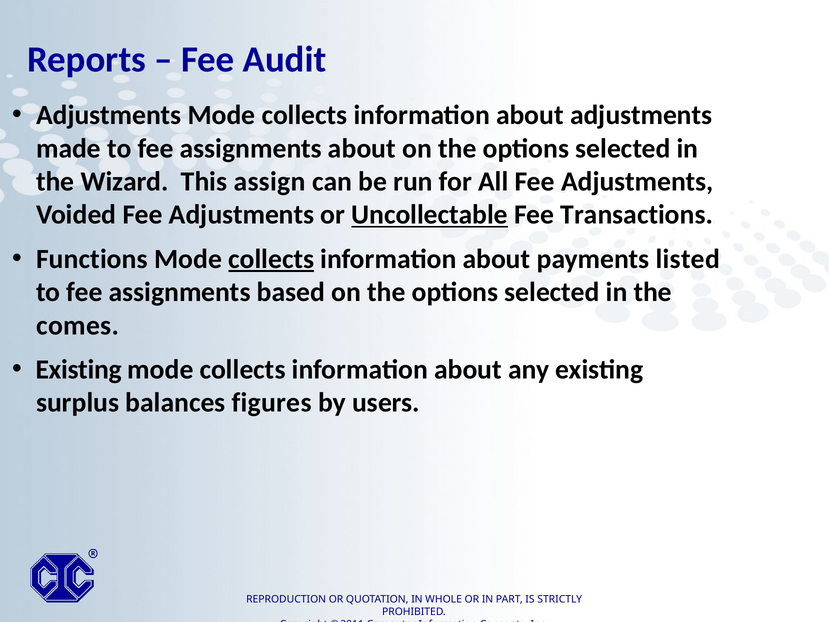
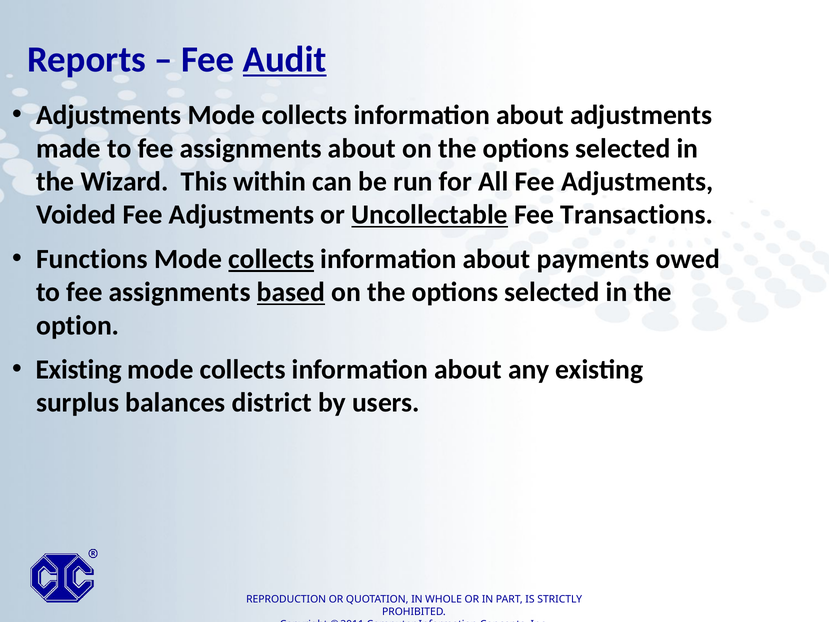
Audit underline: none -> present
assign: assign -> within
listed: listed -> owed
based underline: none -> present
comes: comes -> option
figures: figures -> district
